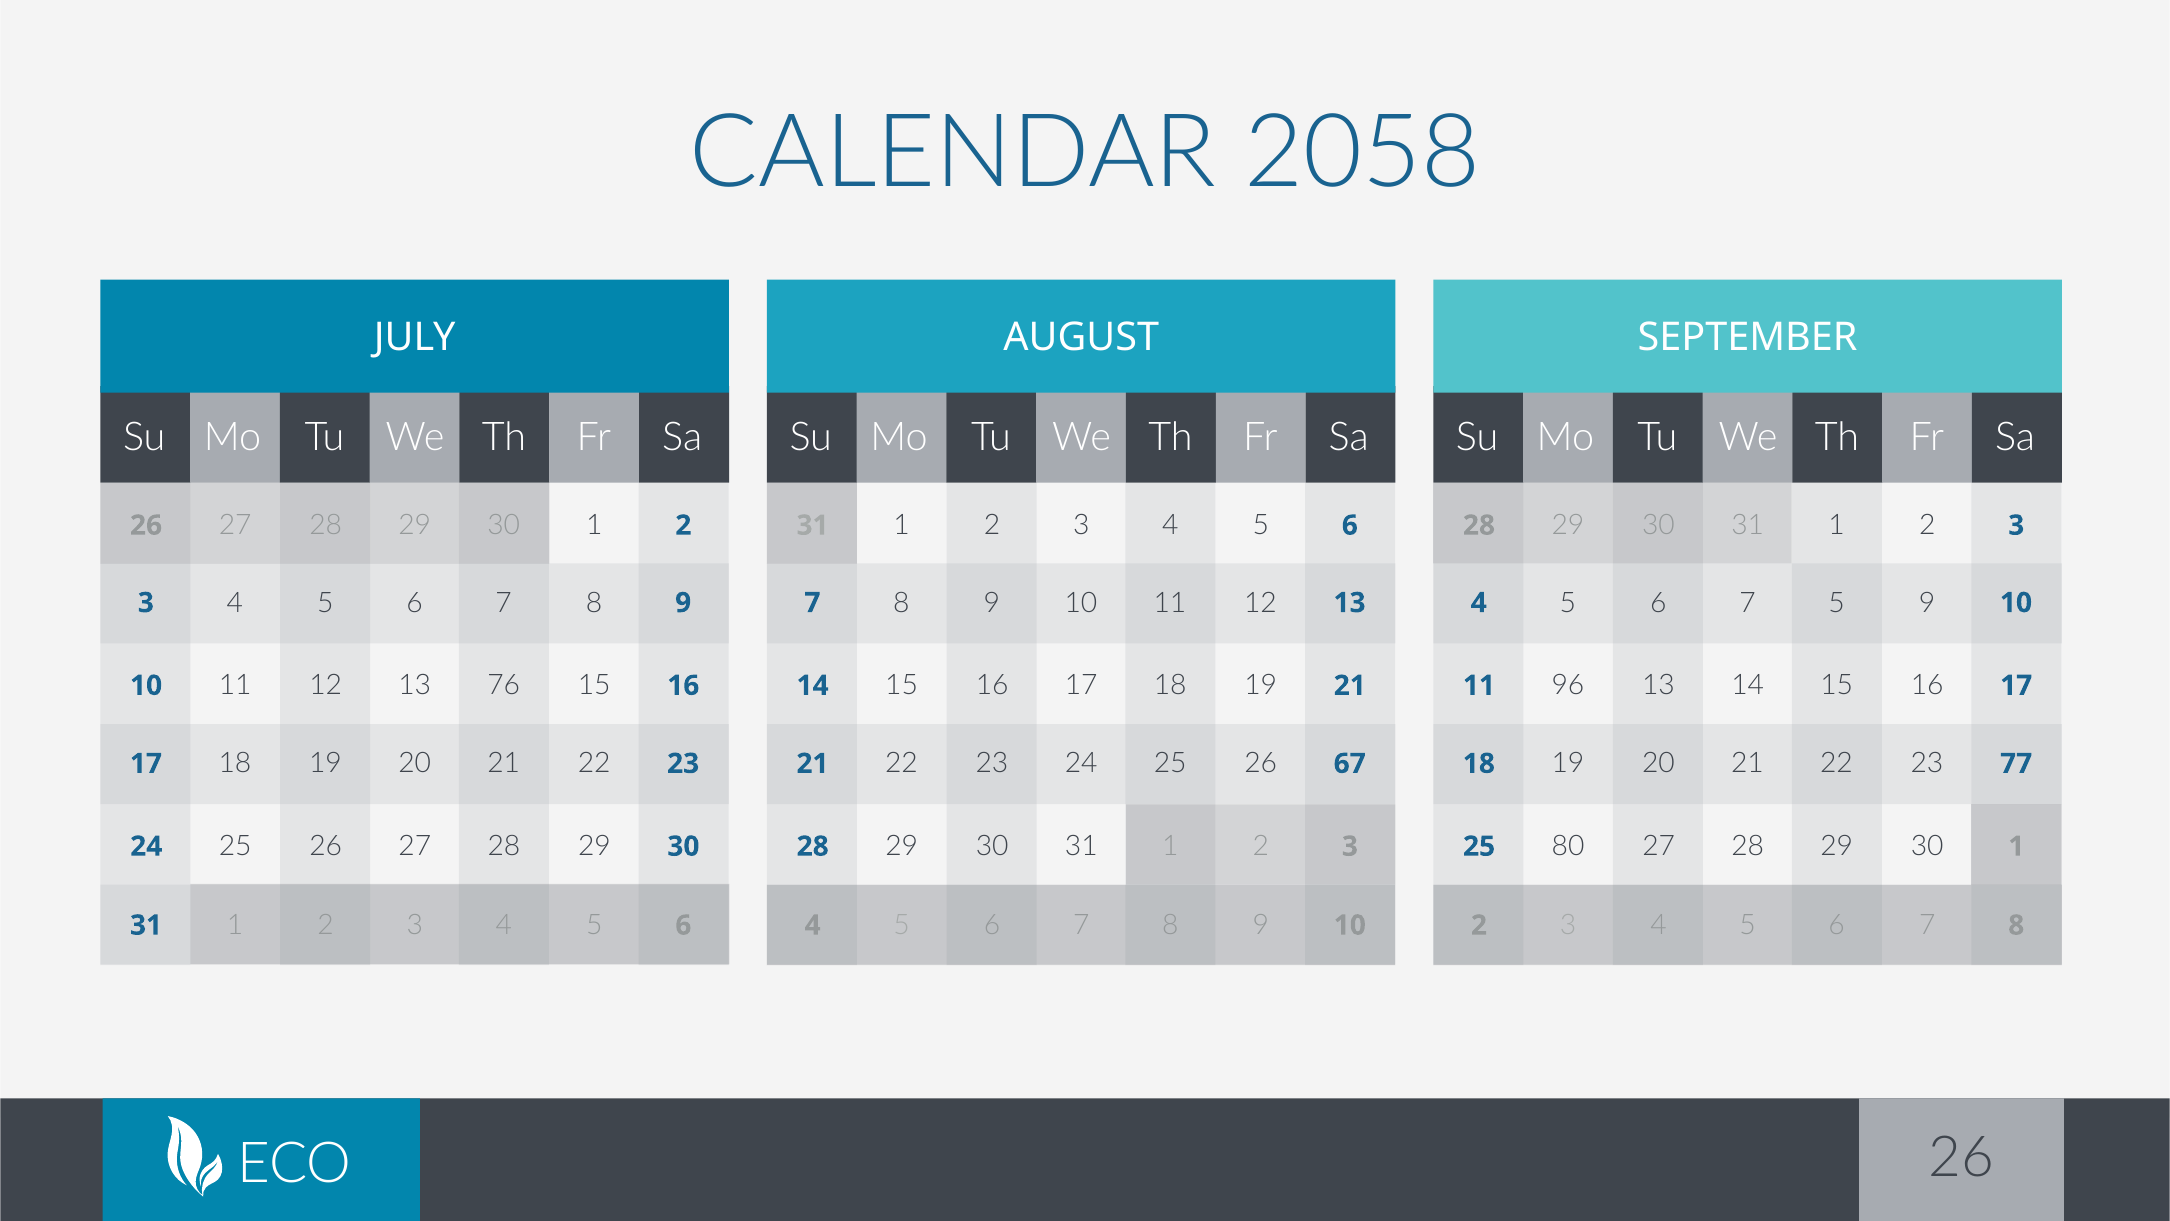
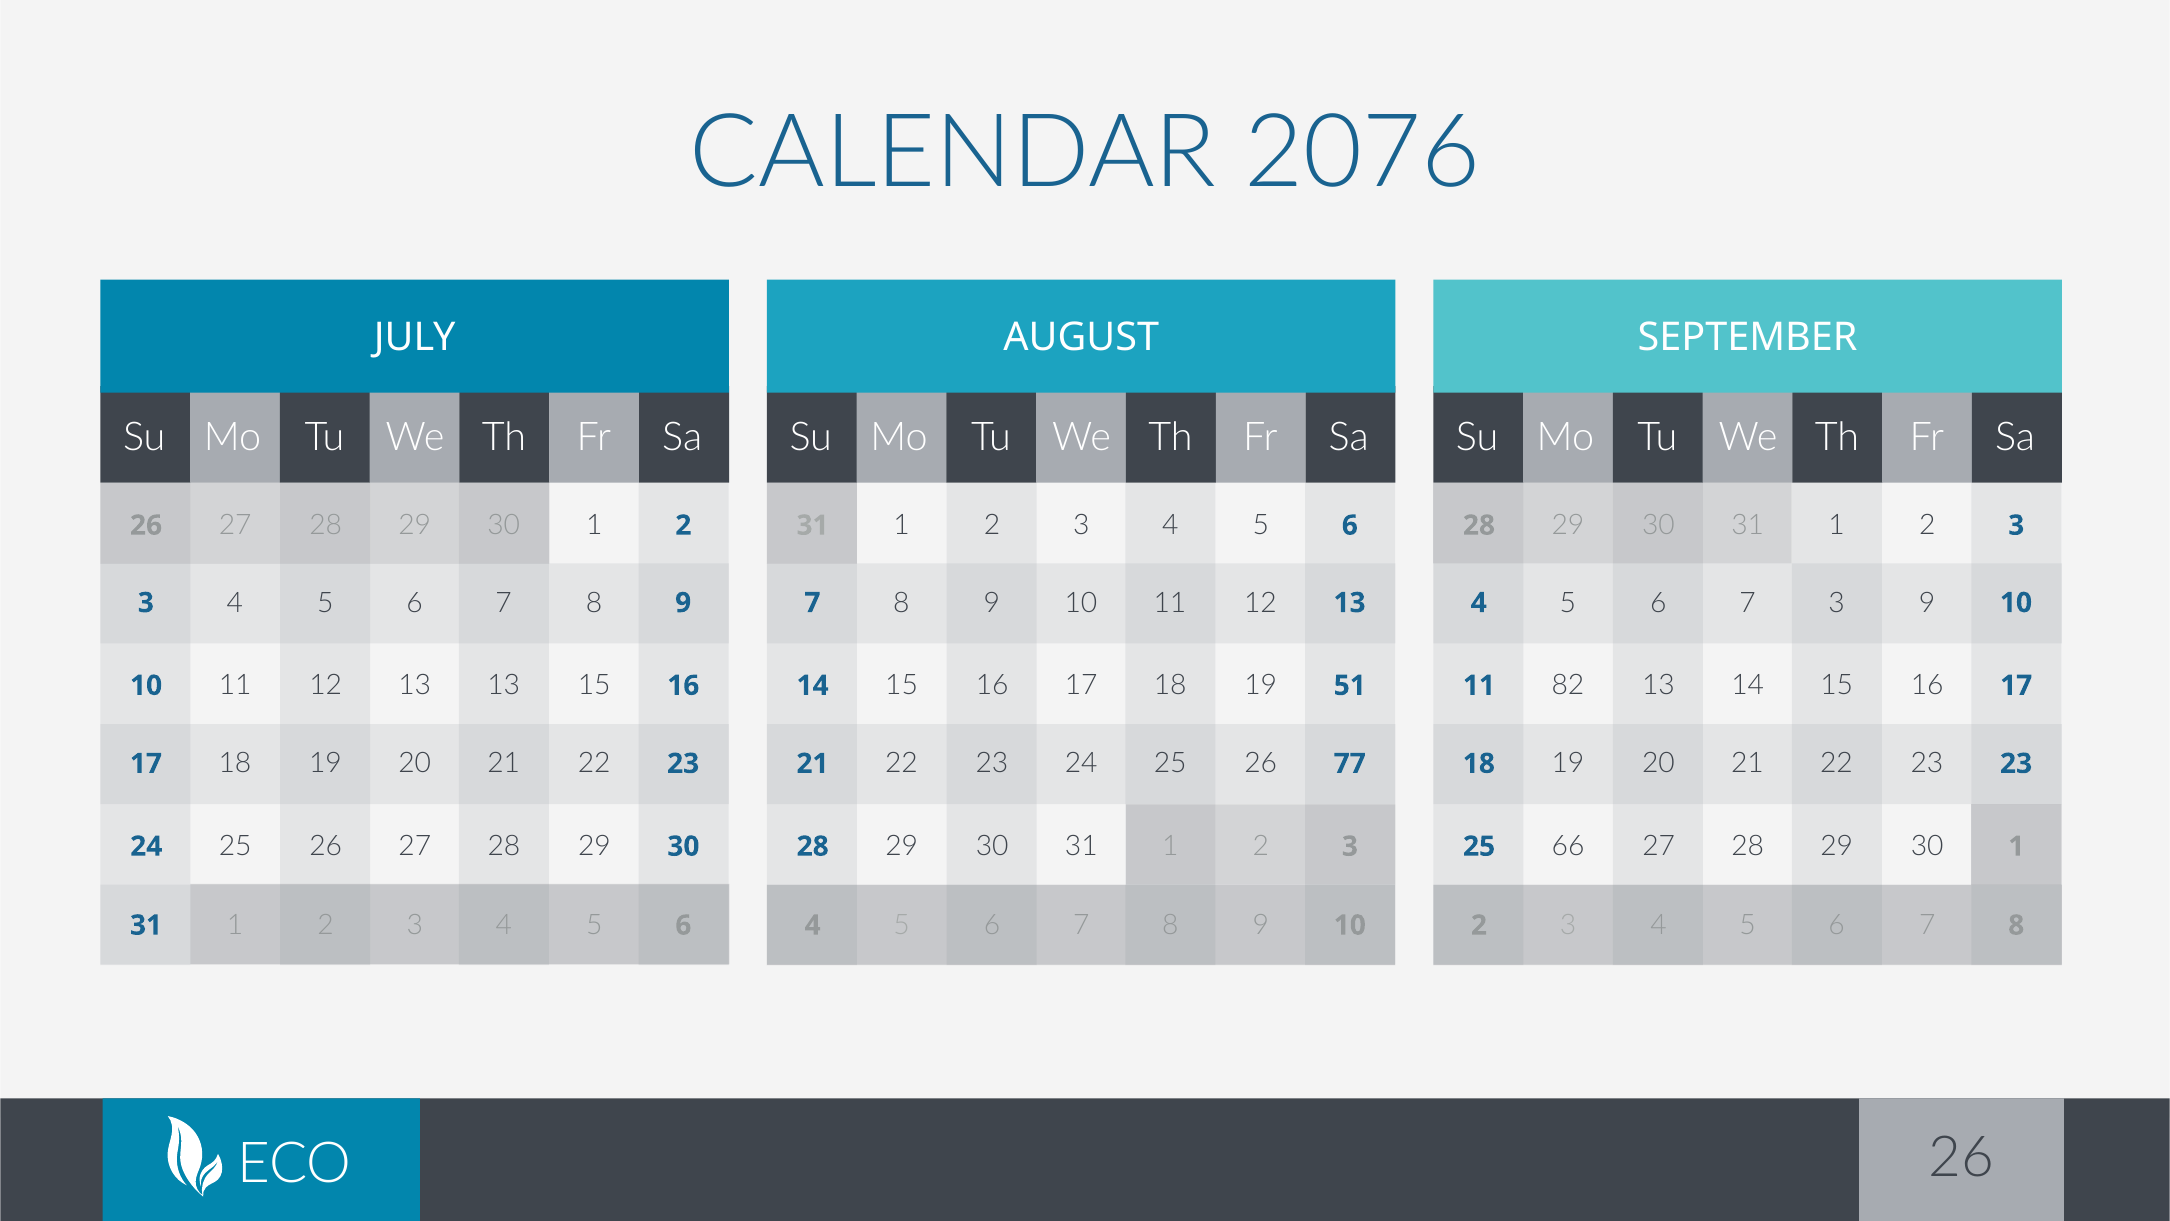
2058: 2058 -> 2076
5 at (1836, 603): 5 -> 3
13 76: 76 -> 13
19 21: 21 -> 51
96: 96 -> 82
67: 67 -> 77
23 77: 77 -> 23
80: 80 -> 66
